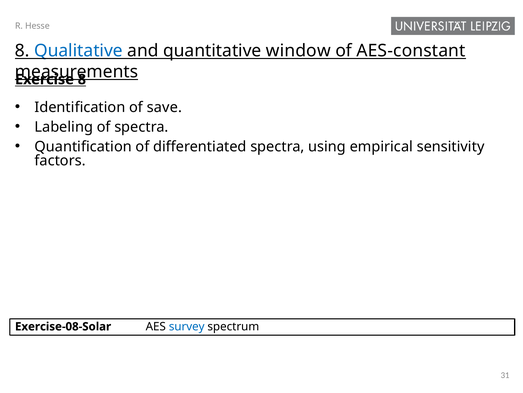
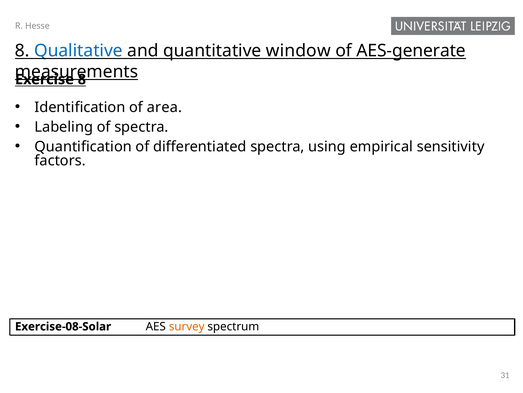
AES-constant: AES-constant -> AES-generate
save: save -> area
survey colour: blue -> orange
